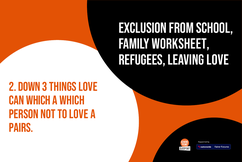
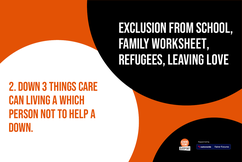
things love: love -> care
can which: which -> living
to love: love -> help
pairs at (21, 127): pairs -> down
